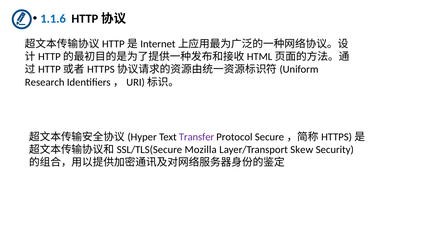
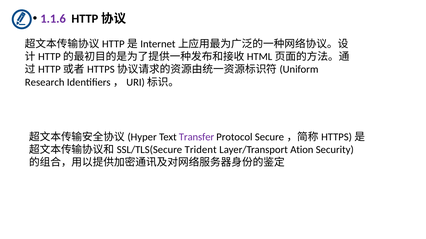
1.1.6 colour: blue -> purple
Mozilla: Mozilla -> Trident
Skew: Skew -> Ation
